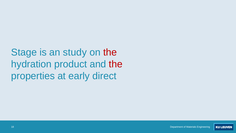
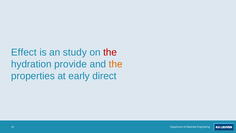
Stage: Stage -> Effect
product: product -> provide
the at (116, 64) colour: red -> orange
